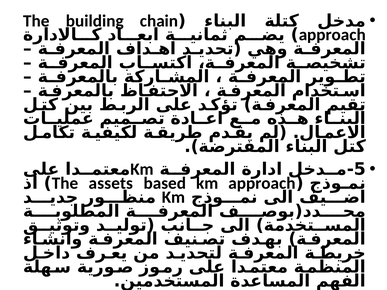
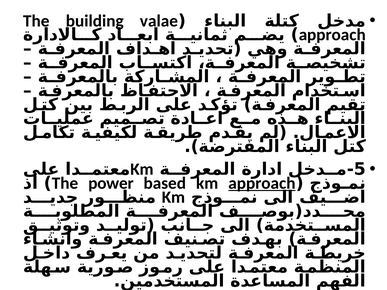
chain: chain -> valae
assets: assets -> power
approach at (262, 183) underline: none -> present
